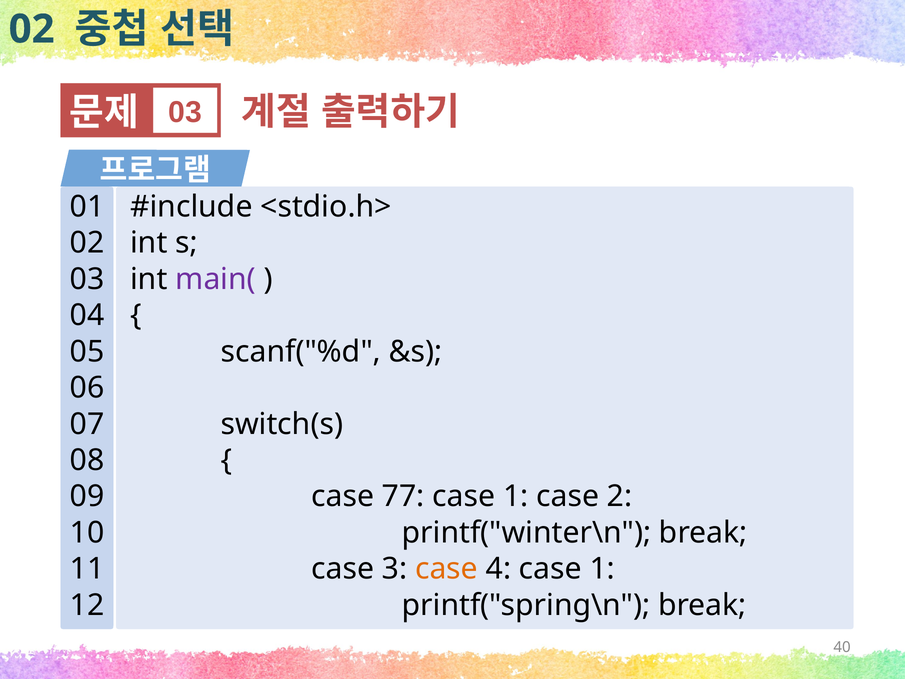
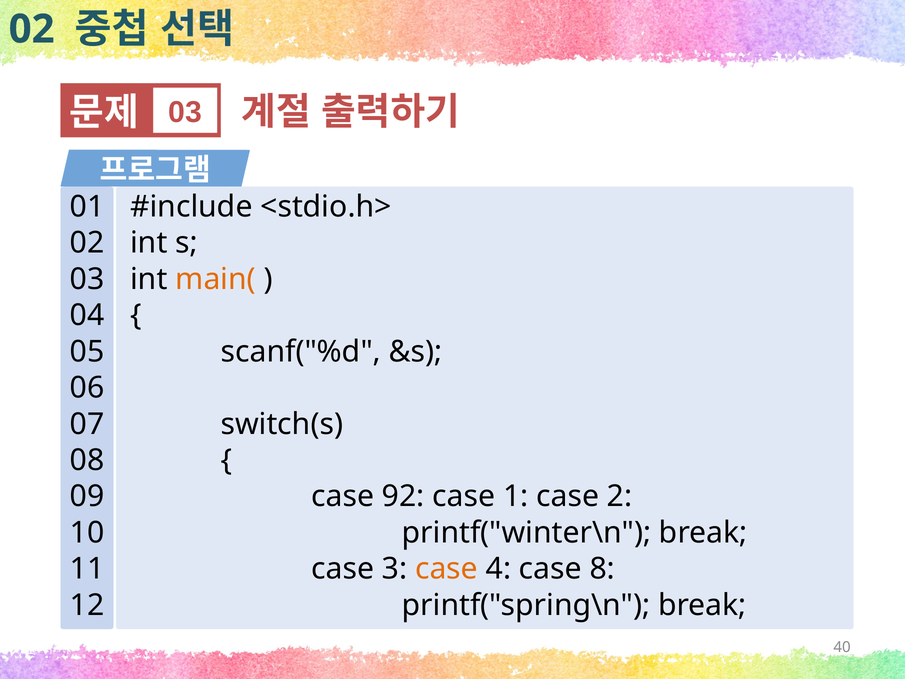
main( colour: purple -> orange
77: 77 -> 92
4 case 1: 1 -> 8
